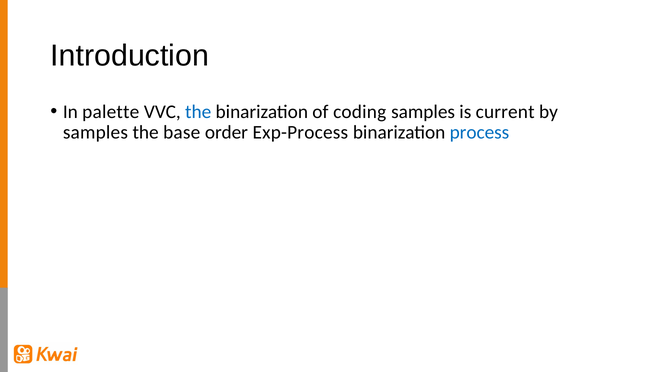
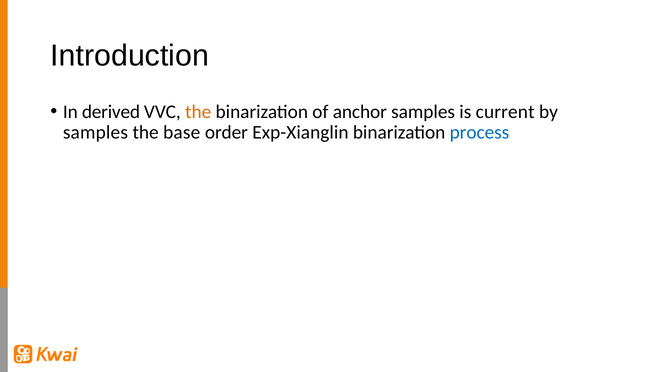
palette: palette -> derived
the at (198, 112) colour: blue -> orange
coding: coding -> anchor
Exp-Process: Exp-Process -> Exp-Xianglin
